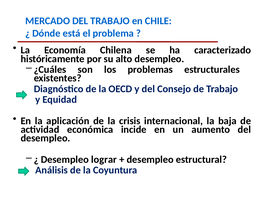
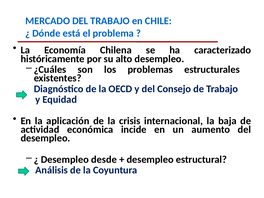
lograr: lograr -> desde
